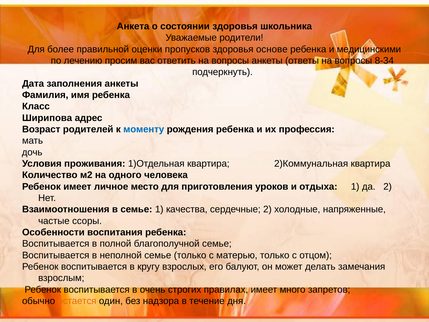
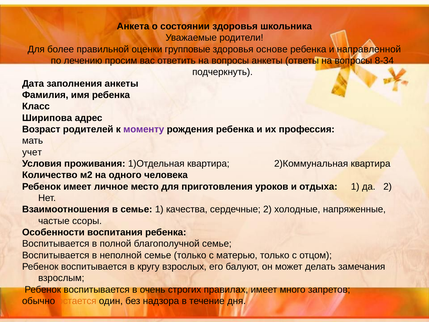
пропусков: пропусков -> групповые
медицинскими: медицинскими -> направленной
моменту colour: blue -> purple
дочь: дочь -> учет
